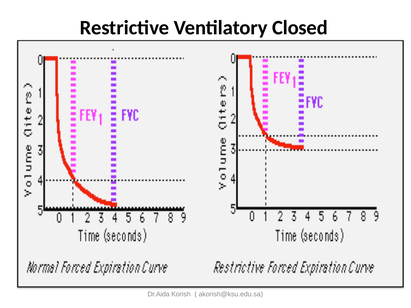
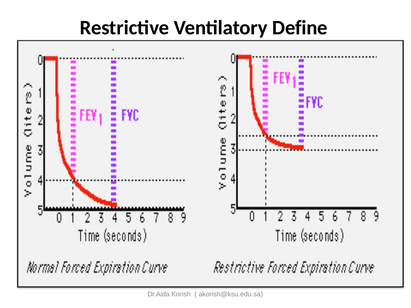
Closed: Closed -> Define
